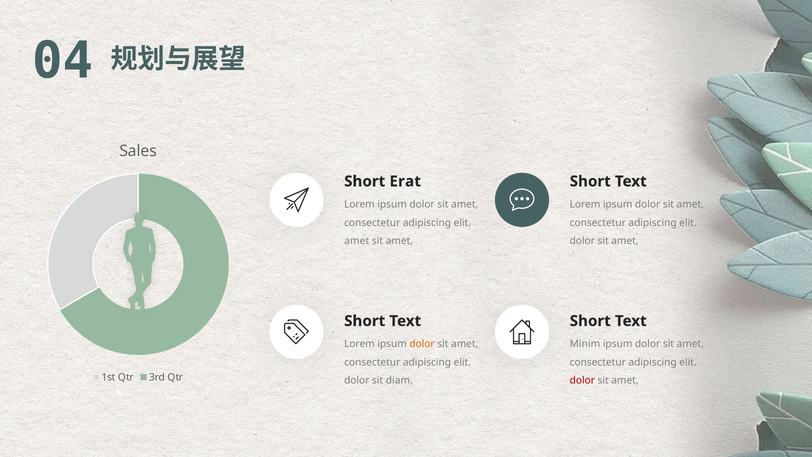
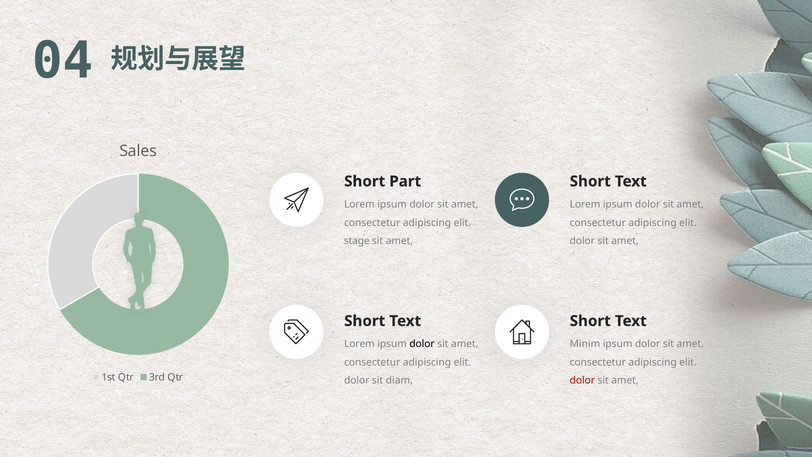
Erat: Erat -> Part
amet at (357, 241): amet -> stage
dolor at (422, 344) colour: orange -> black
